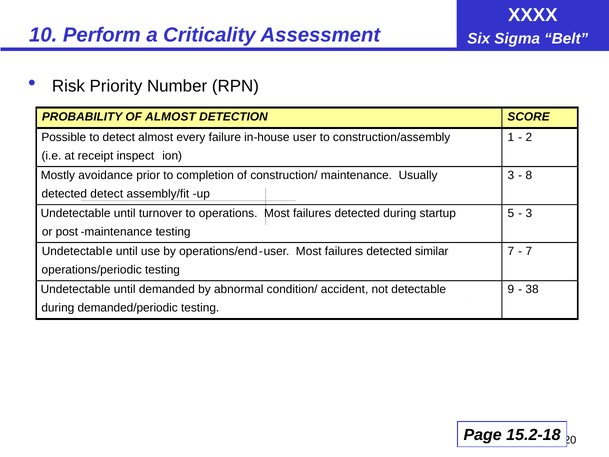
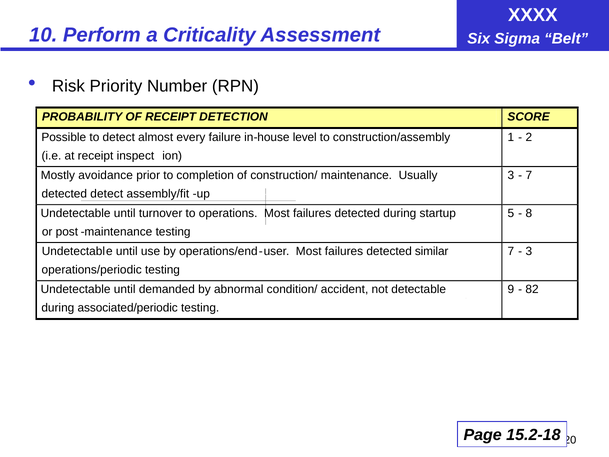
OF ALMOST: ALMOST -> RECEIPT
user: user -> level
8 at (529, 175): 8 -> 7
3 at (529, 213): 3 -> 8
7 at (529, 251): 7 -> 3
38: 38 -> 82
demanded/periodic: demanded/periodic -> associated/periodic
